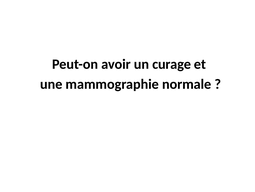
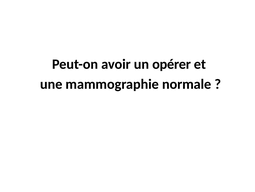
curage: curage -> opérer
